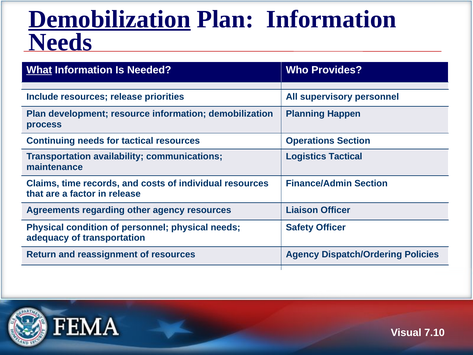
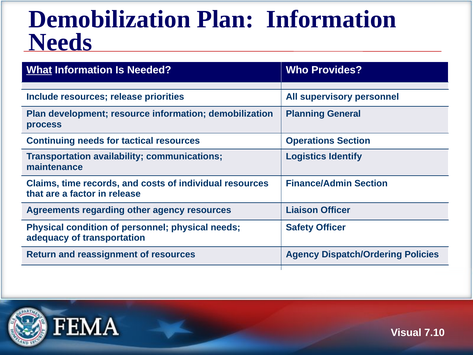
Demobilization at (109, 19) underline: present -> none
Happen: Happen -> General
Logistics Tactical: Tactical -> Identify
